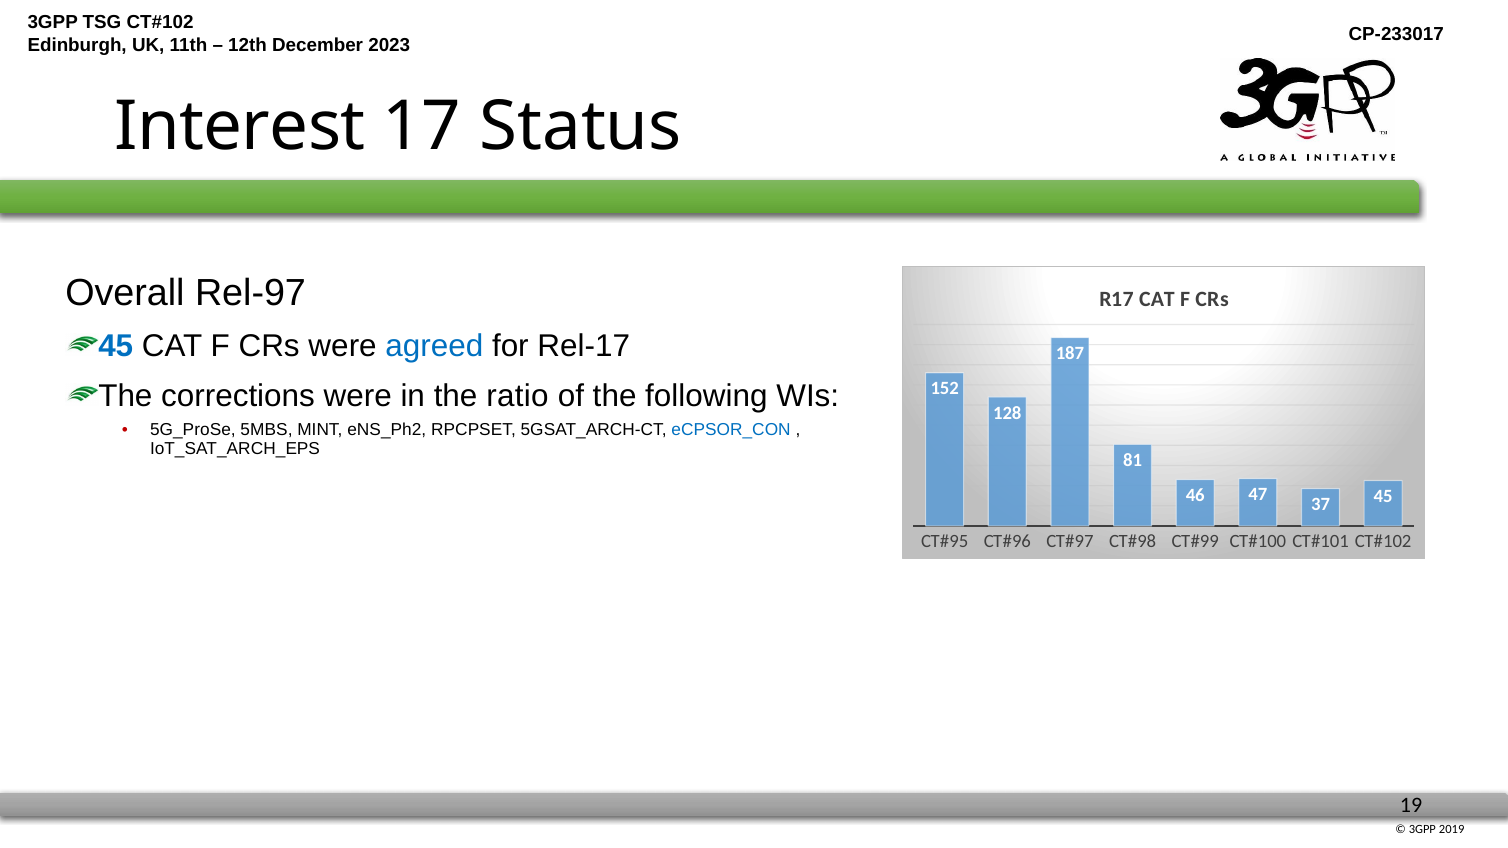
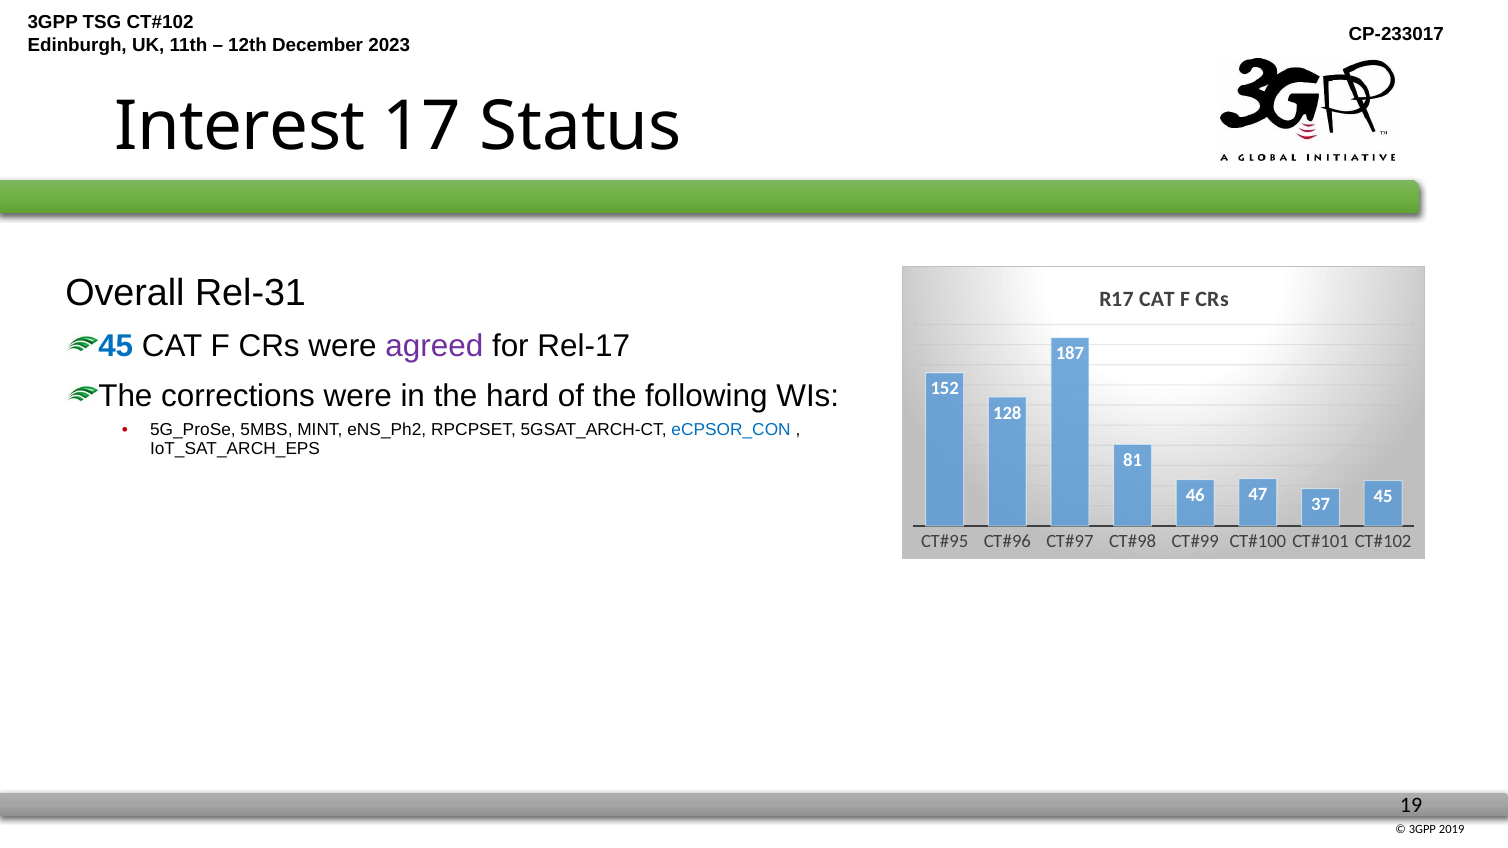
Rel-97: Rel-97 -> Rel-31
agreed colour: blue -> purple
ratio: ratio -> hard
